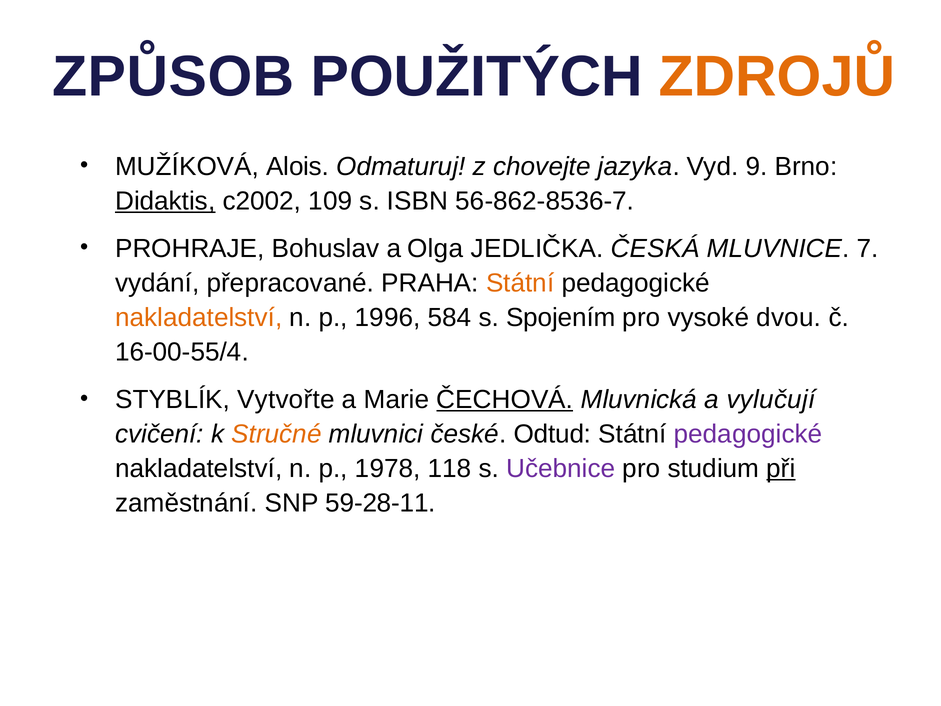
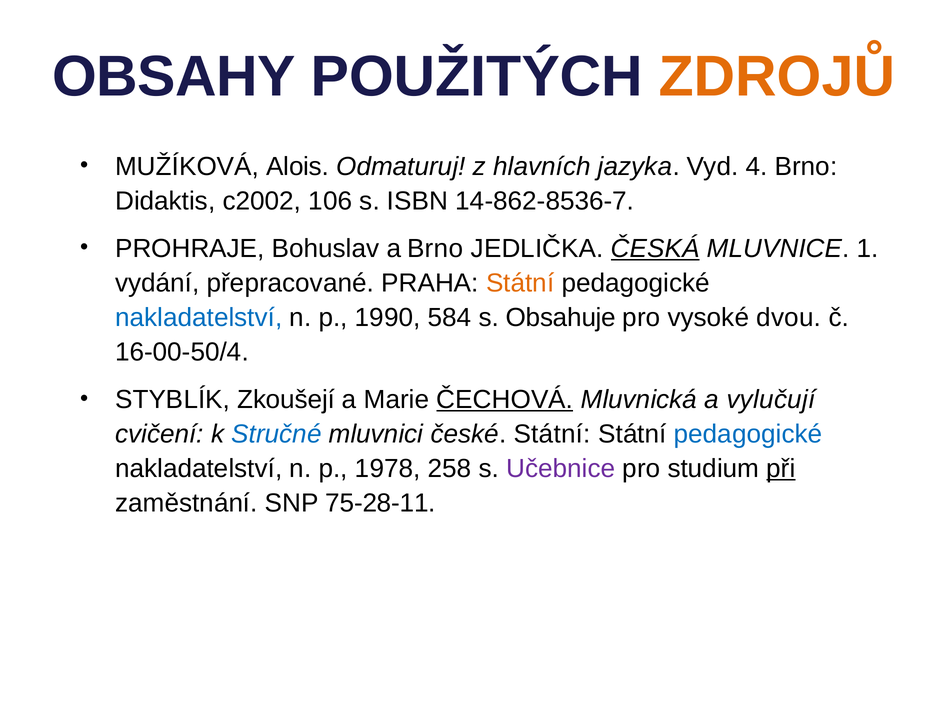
ZPŮSOB: ZPŮSOB -> OBSAHY
chovejte: chovejte -> hlavních
9: 9 -> 4
Didaktis underline: present -> none
109: 109 -> 106
56-862-8536-7: 56-862-8536-7 -> 14-862-8536-7
a Olga: Olga -> Brno
ČESKÁ underline: none -> present
7: 7 -> 1
nakladatelství at (199, 317) colour: orange -> blue
1996: 1996 -> 1990
Spojením: Spojením -> Obsahuje
16-00-55/4: 16-00-55/4 -> 16-00-50/4
Vytvořte: Vytvořte -> Zkoušejí
Stručné colour: orange -> blue
české Odtud: Odtud -> Státní
pedagogické at (748, 434) colour: purple -> blue
118: 118 -> 258
59-28-11: 59-28-11 -> 75-28-11
